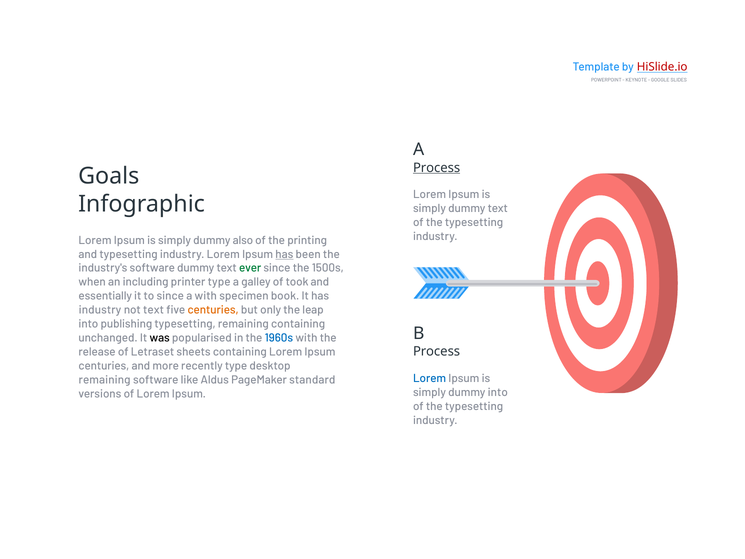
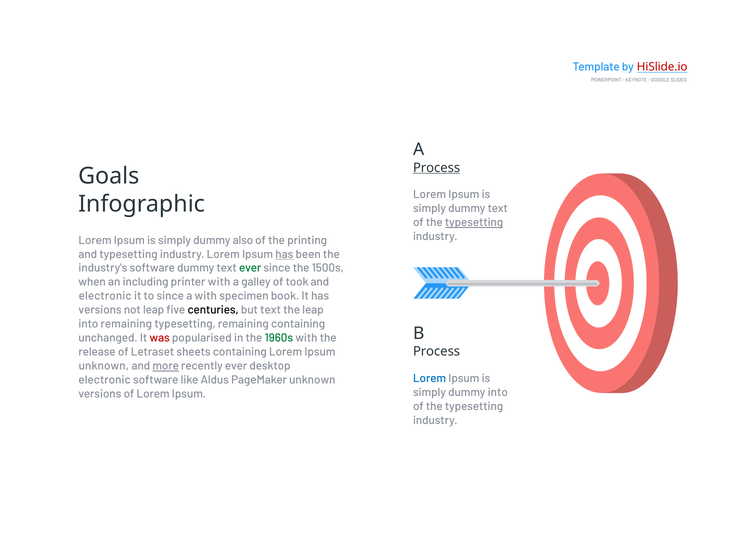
typesetting at (474, 222) underline: none -> present
printer type: type -> with
essentially at (105, 296): essentially -> electronic
industry at (100, 310): industry -> versions
not text: text -> leap
centuries at (213, 310) colour: orange -> black
but only: only -> text
into publishing: publishing -> remaining
was colour: black -> red
1960s colour: blue -> green
centuries at (104, 366): centuries -> unknown
more underline: none -> present
recently type: type -> ever
remaining at (105, 380): remaining -> electronic
PageMaker standard: standard -> unknown
